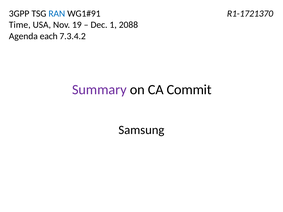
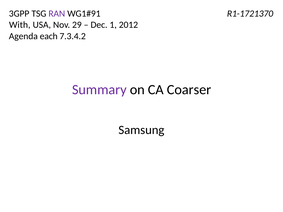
RAN colour: blue -> purple
Time: Time -> With
19: 19 -> 29
2088: 2088 -> 2012
Commit: Commit -> Coarser
